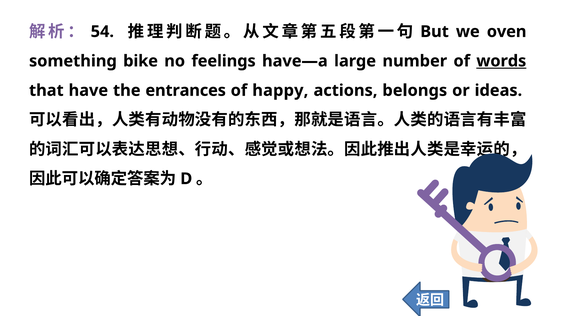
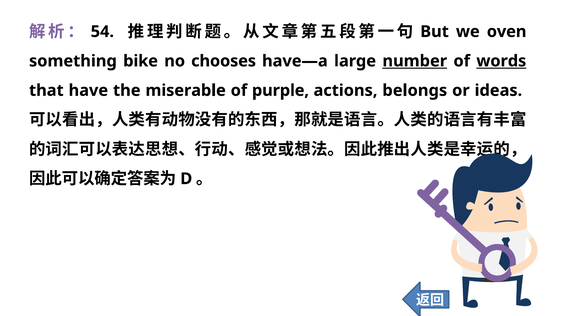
feelings: feelings -> chooses
number underline: none -> present
entrances: entrances -> miserable
happy: happy -> purple
